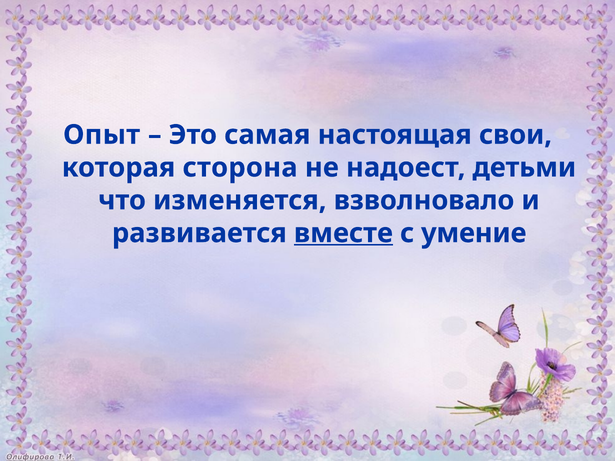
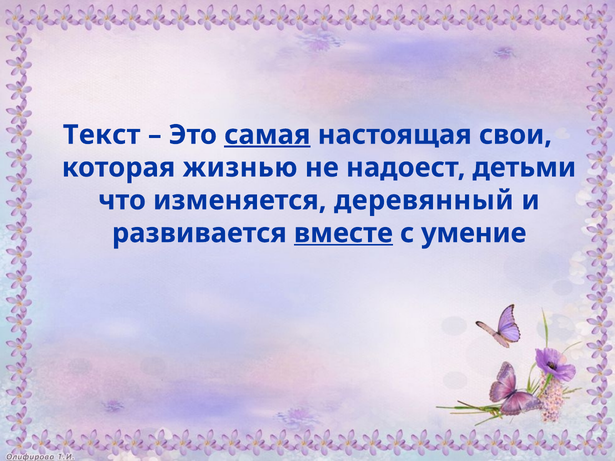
Опыт: Опыт -> Текст
самая underline: none -> present
сторона: сторона -> жизнью
взволновало: взволновало -> деревянный
